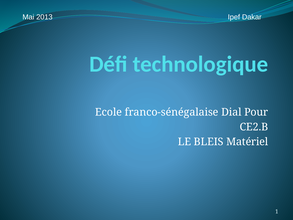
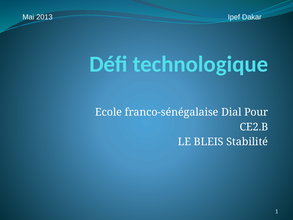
Matériel: Matériel -> Stabilité
